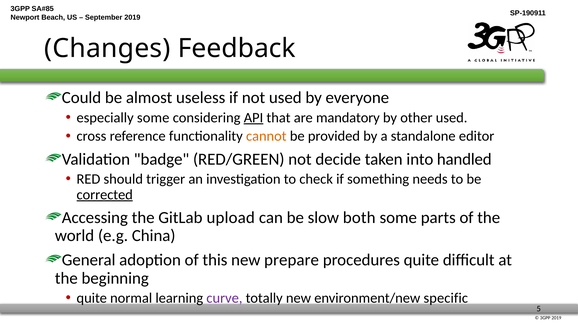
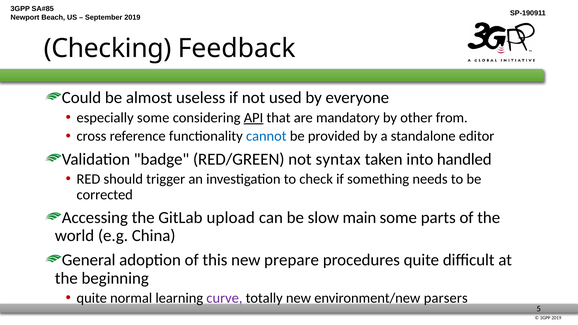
Changes: Changes -> Checking
other used: used -> from
cannot colour: orange -> blue
decide: decide -> syntax
corrected underline: present -> none
both: both -> main
specific: specific -> parsers
